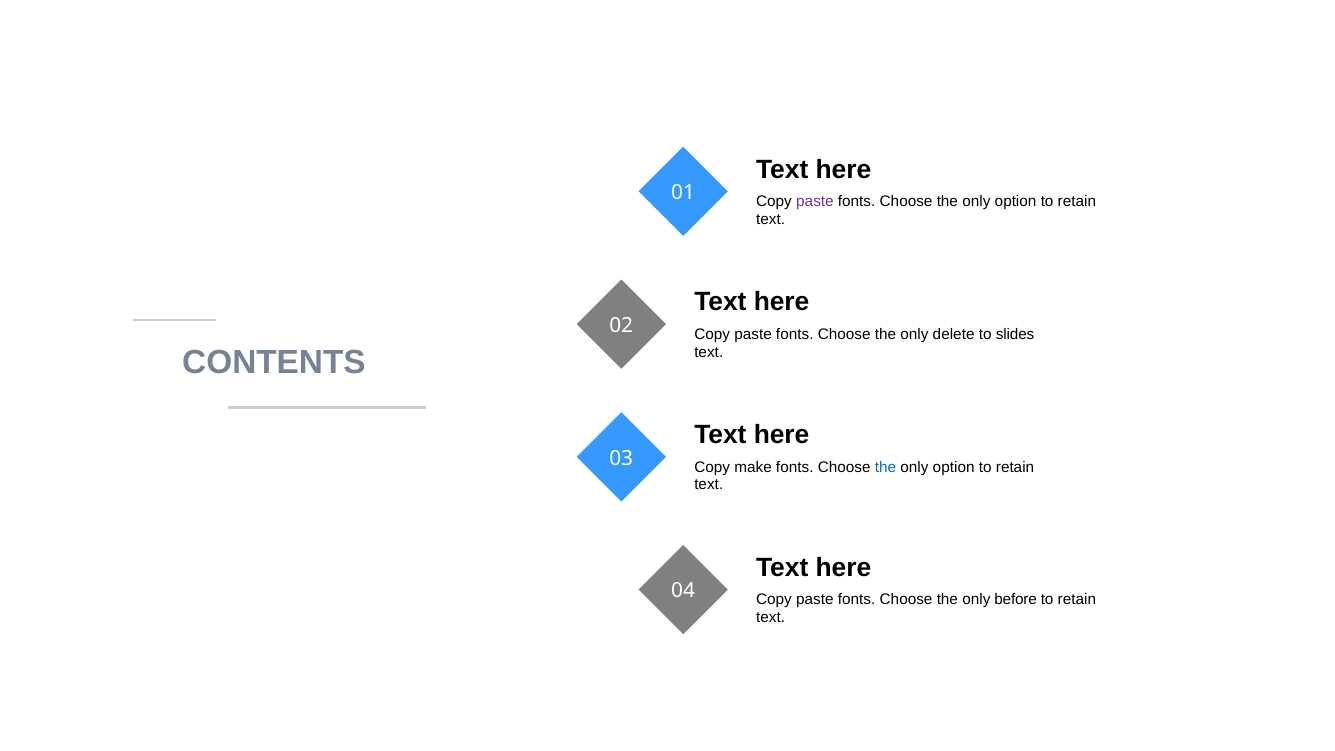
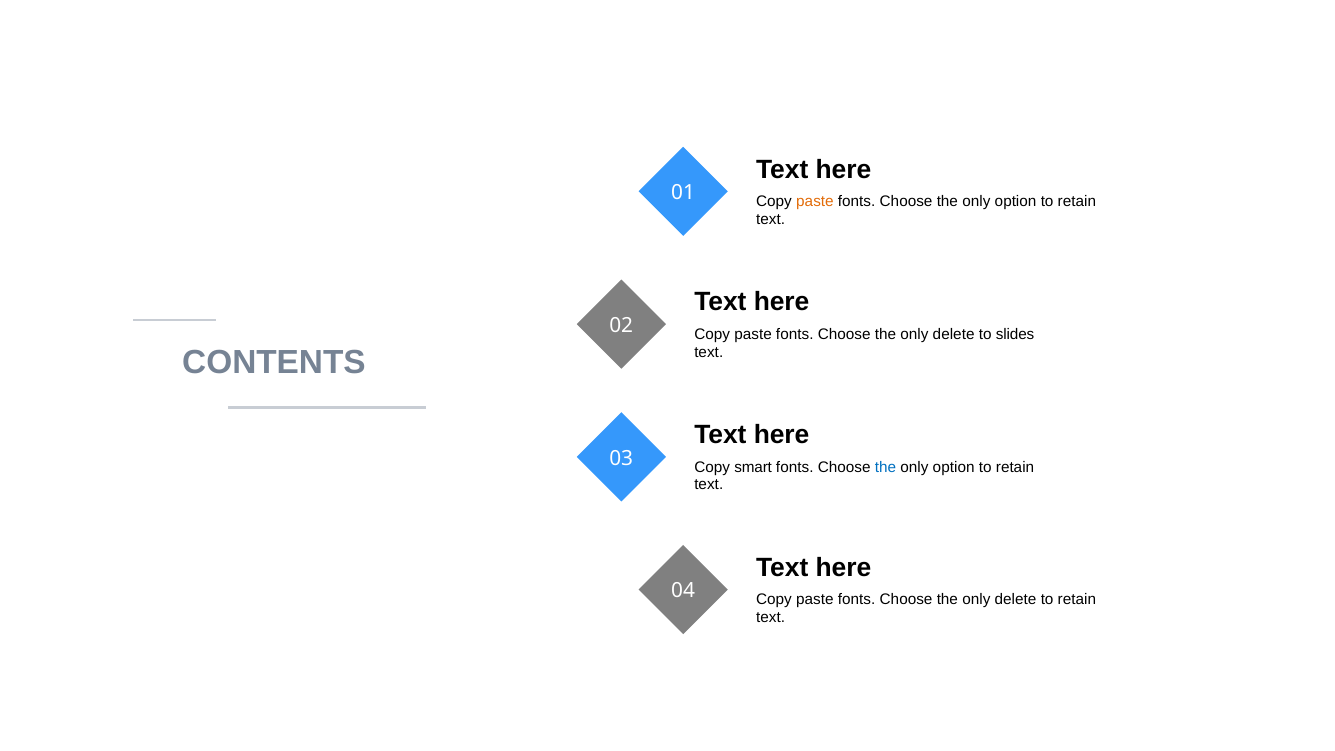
paste at (815, 202) colour: purple -> orange
make: make -> smart
before at (1016, 600): before -> delete
